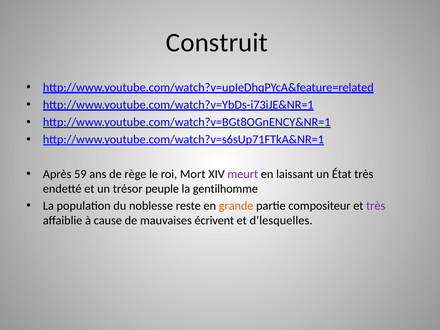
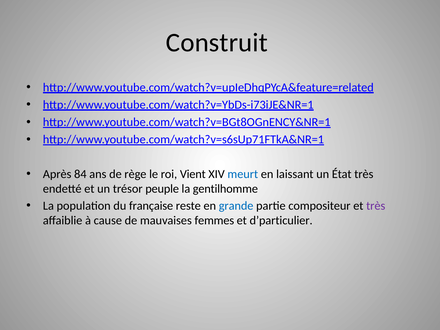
59: 59 -> 84
Mort: Mort -> Vient
meurt colour: purple -> blue
noblesse: noblesse -> française
grande colour: orange -> blue
écrivent: écrivent -> femmes
d’lesquelles: d’lesquelles -> d’particulier
